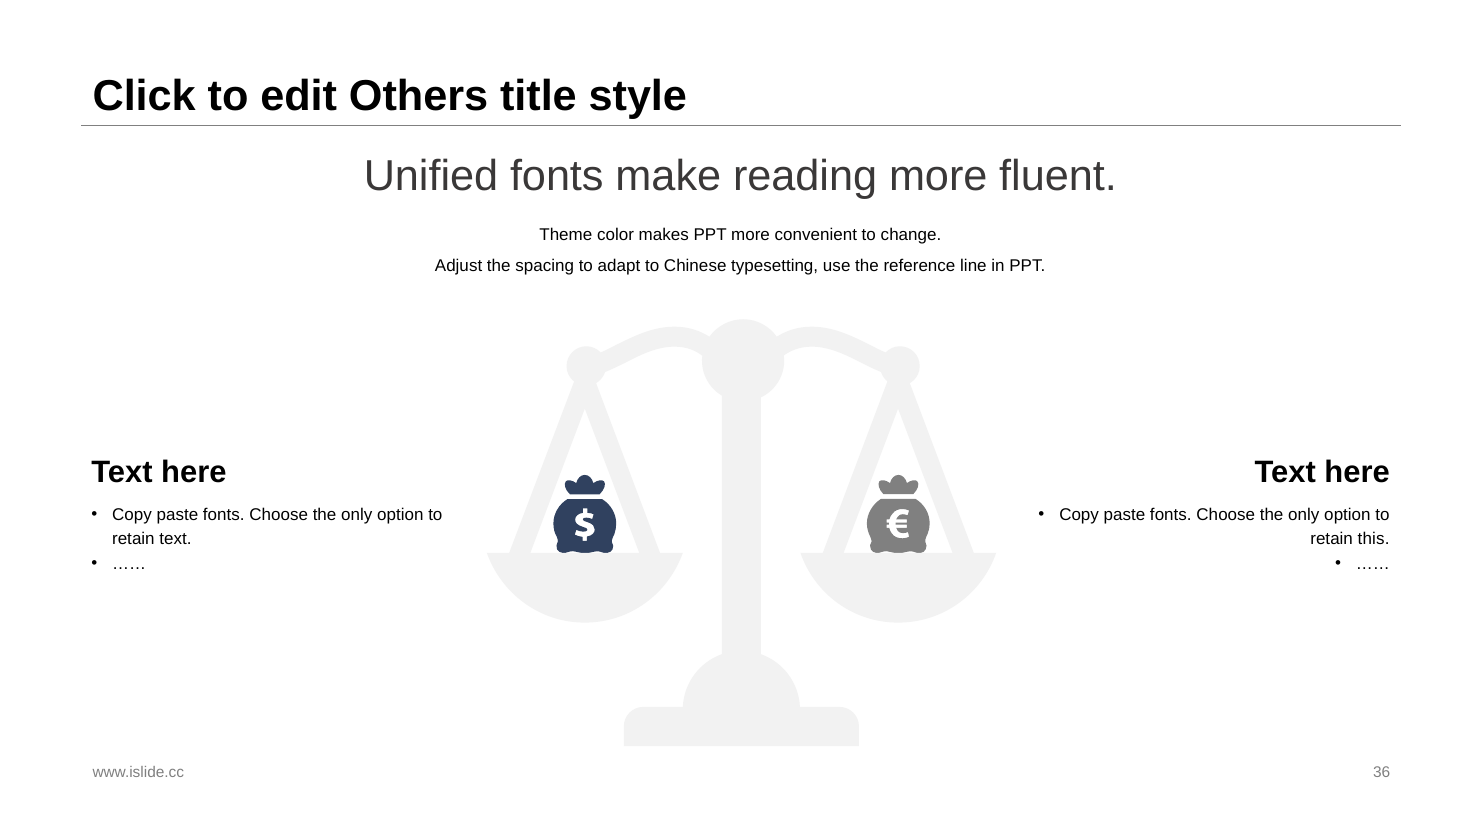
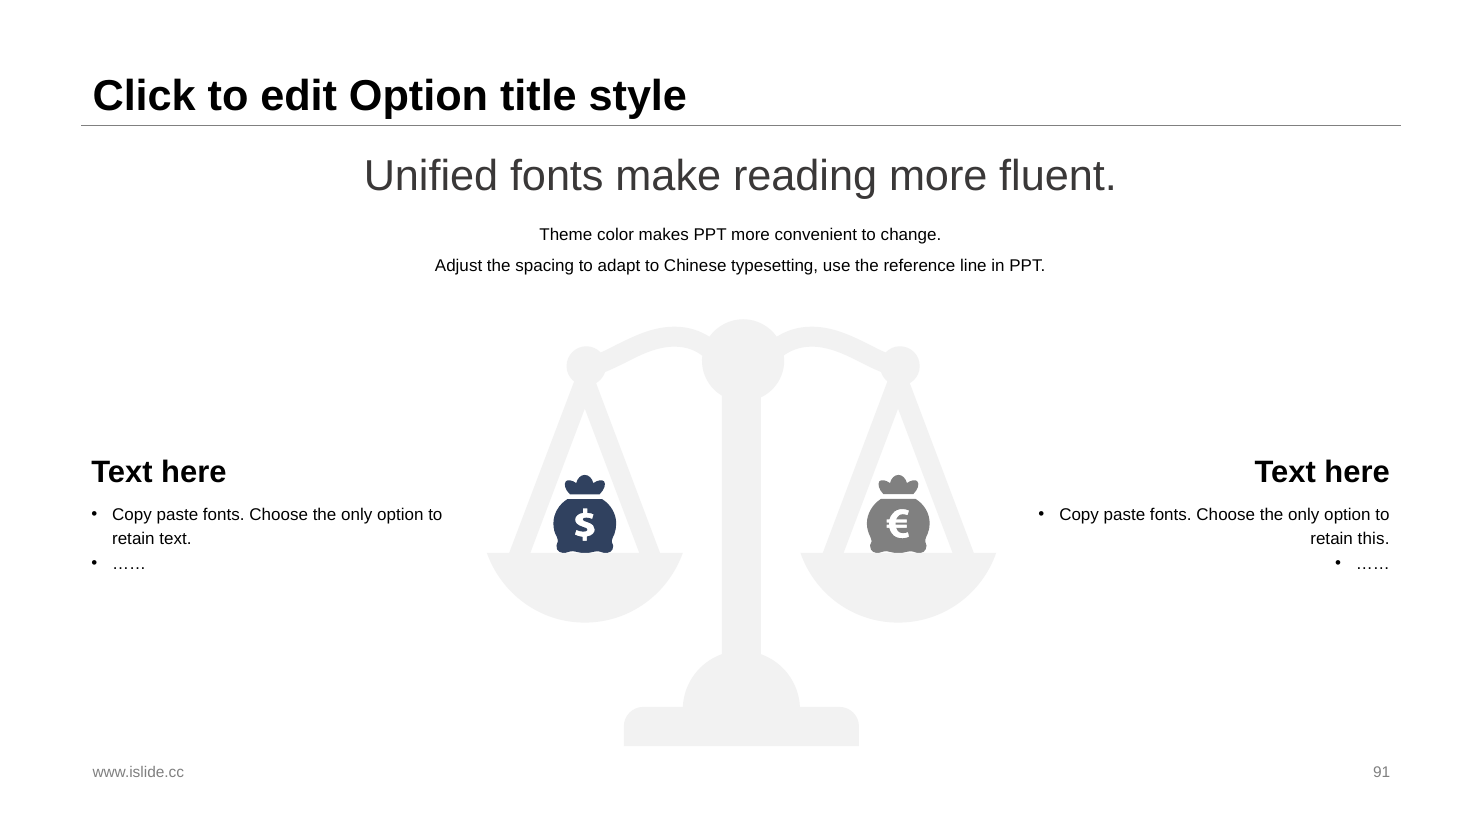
edit Others: Others -> Option
36: 36 -> 91
